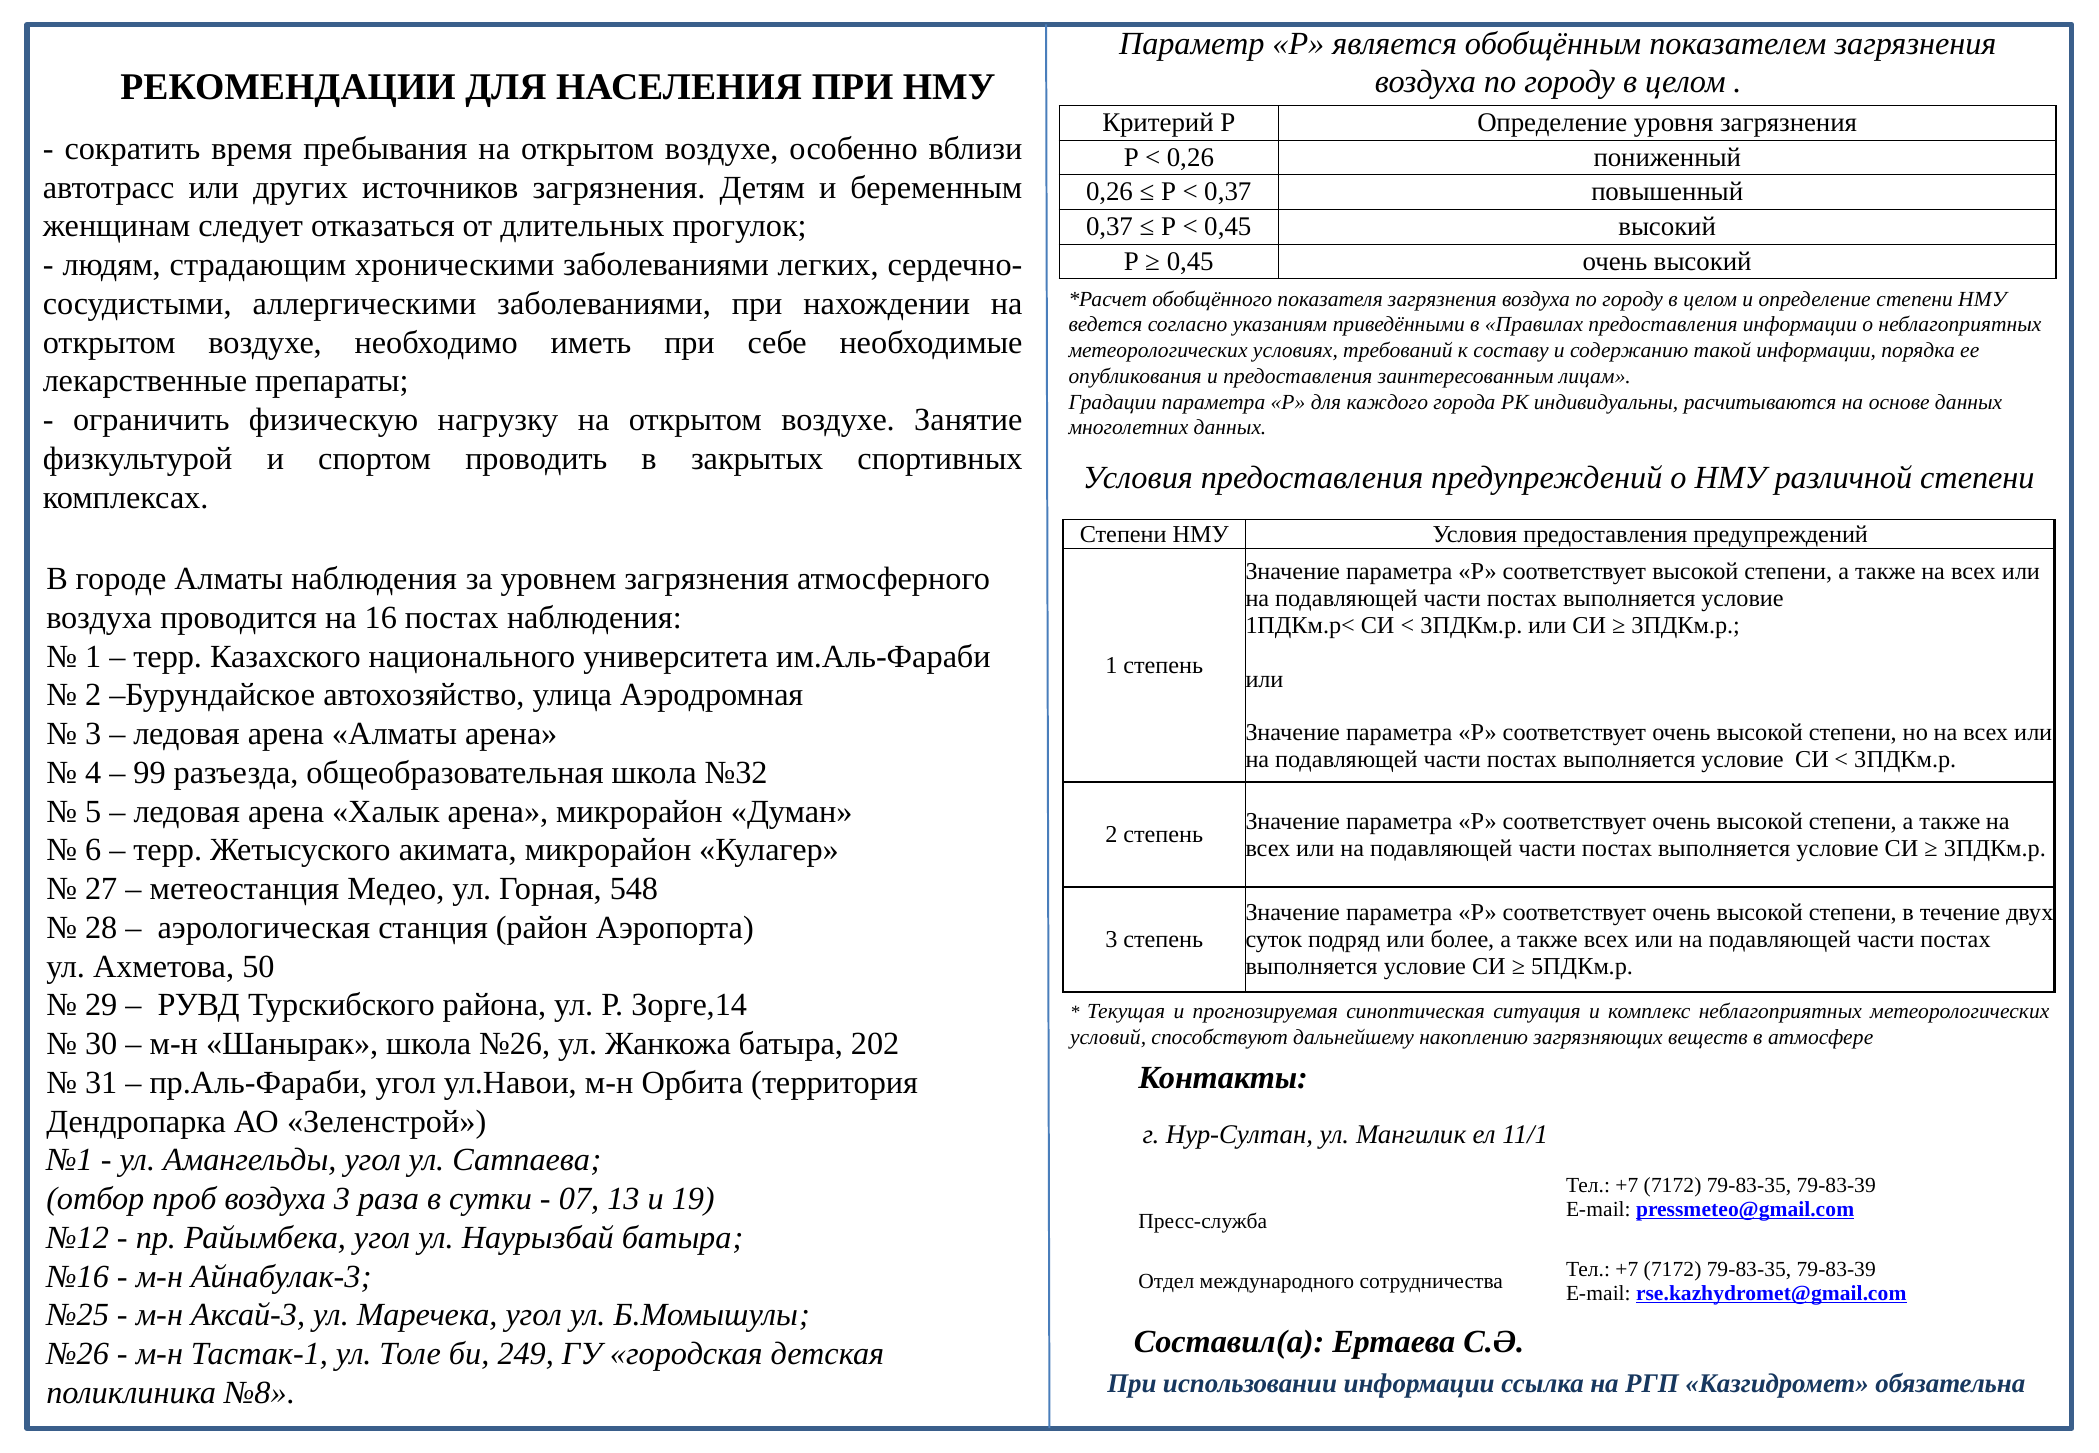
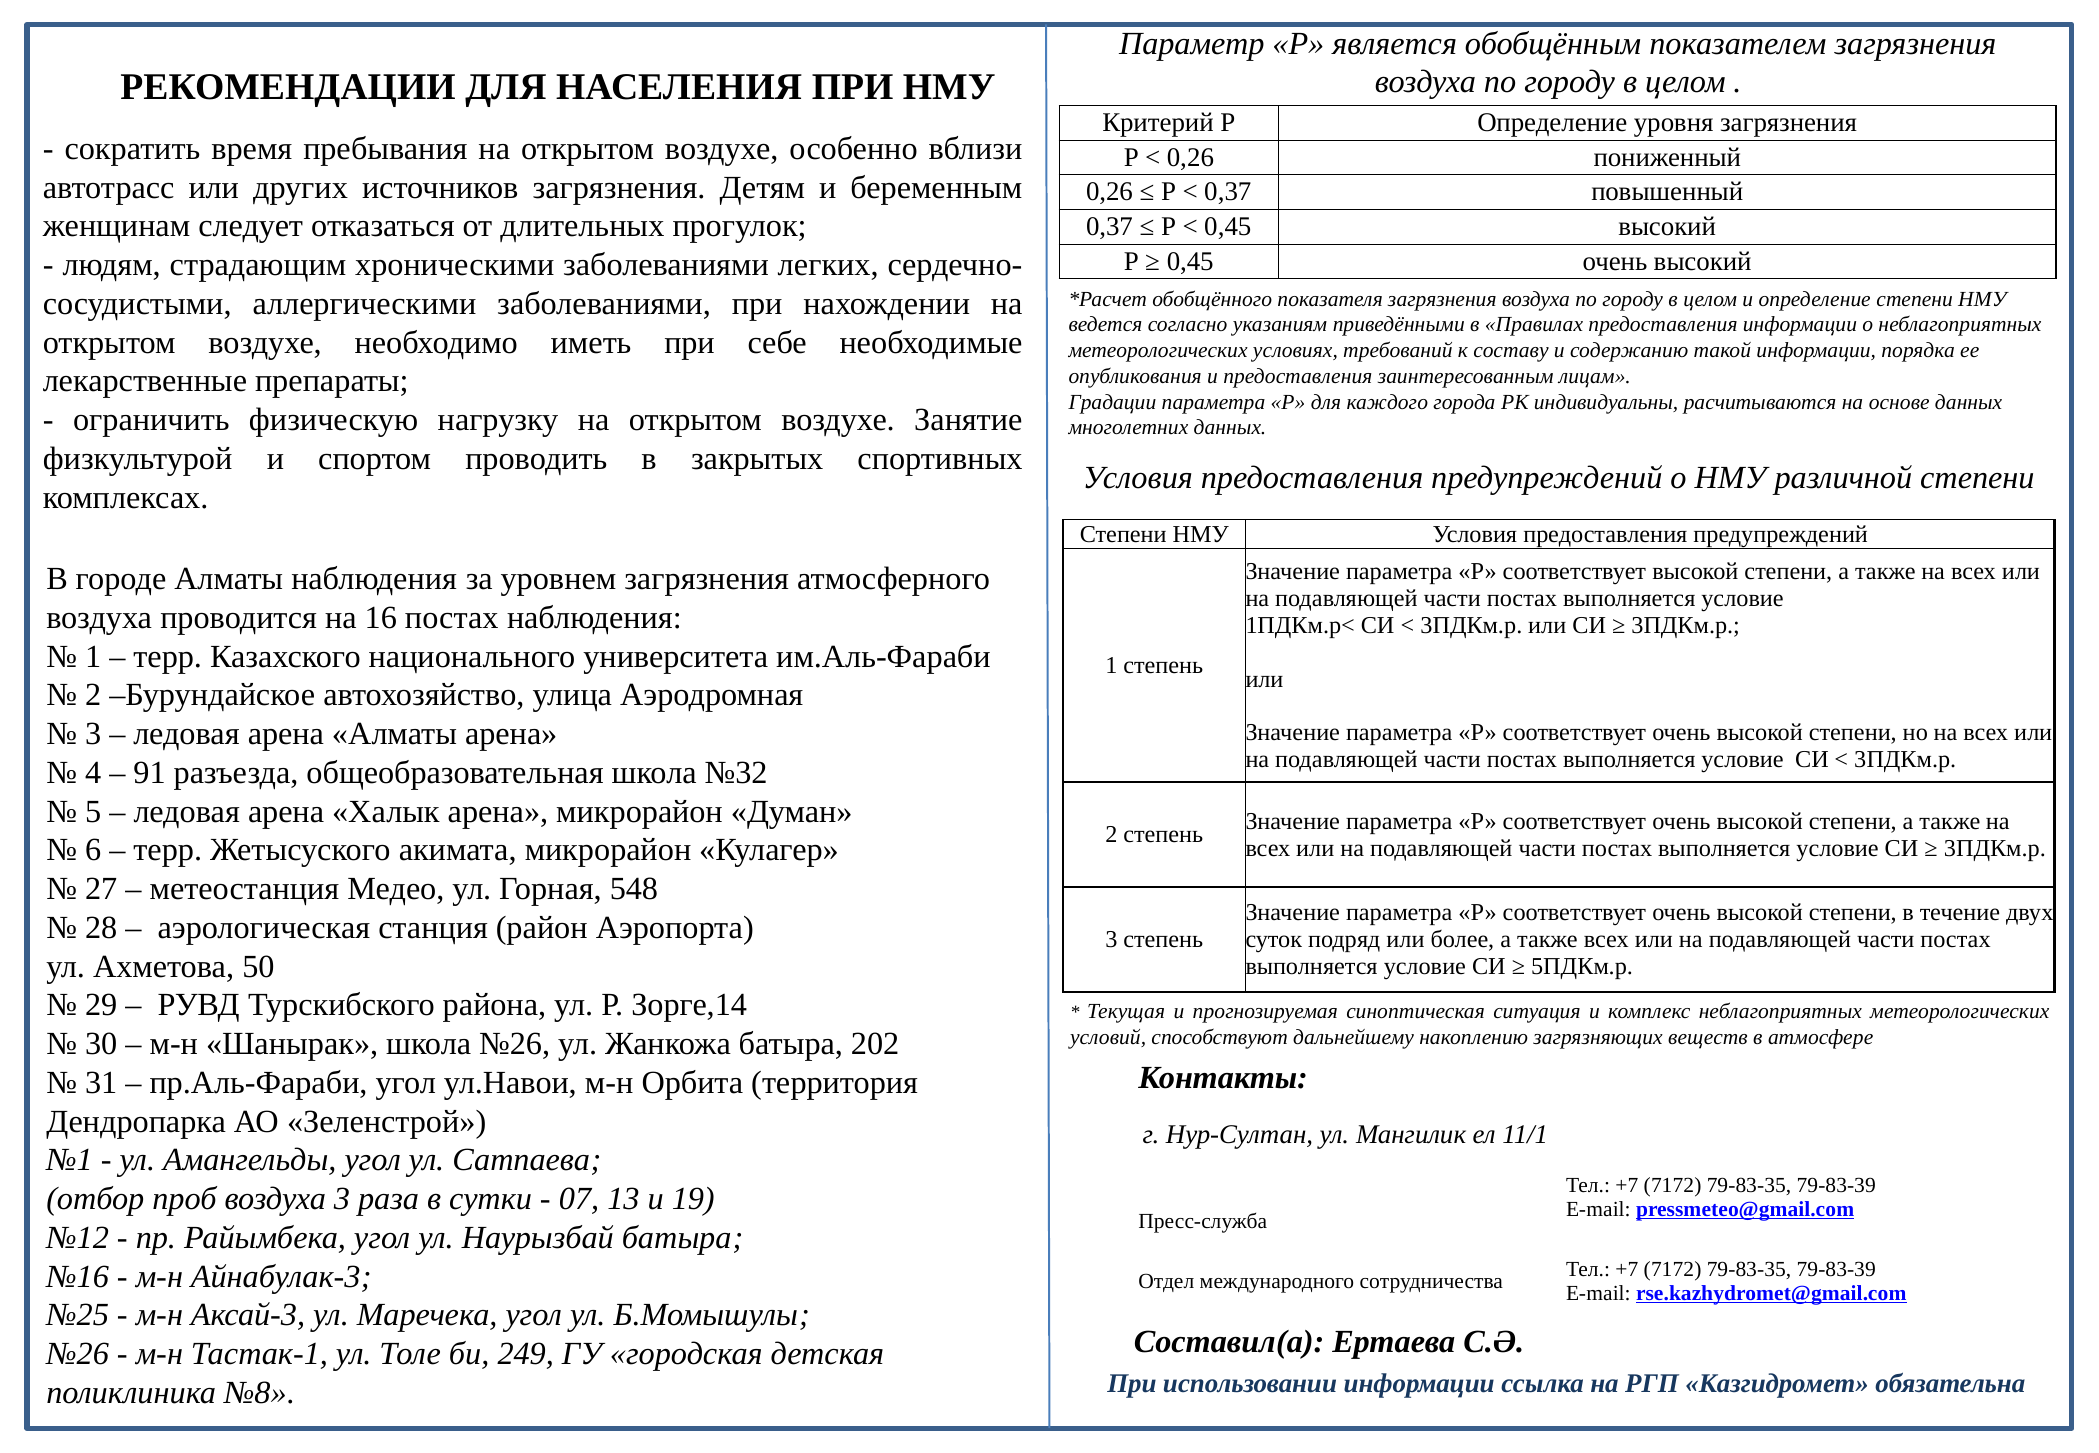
99: 99 -> 91
